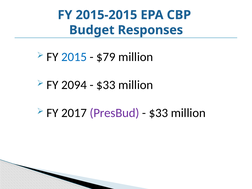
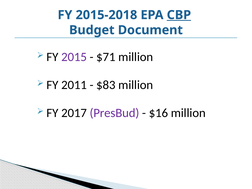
2015-2015: 2015-2015 -> 2015-2018
CBP underline: none -> present
Responses: Responses -> Document
2015 colour: blue -> purple
$79: $79 -> $71
2094: 2094 -> 2011
$33 at (106, 85): $33 -> $83
$33 at (158, 113): $33 -> $16
